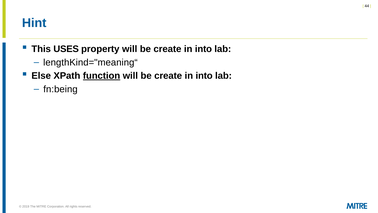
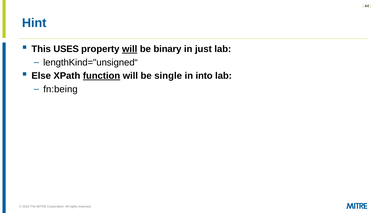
will at (130, 49) underline: none -> present
create at (167, 49): create -> binary
into at (203, 49): into -> just
lengthKind="meaning“: lengthKind="meaning“ -> lengthKind="unsigned“
create at (168, 76): create -> single
